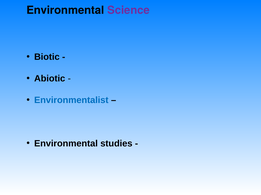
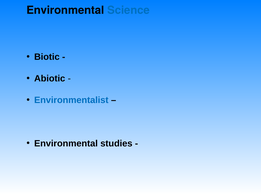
Science colour: purple -> blue
